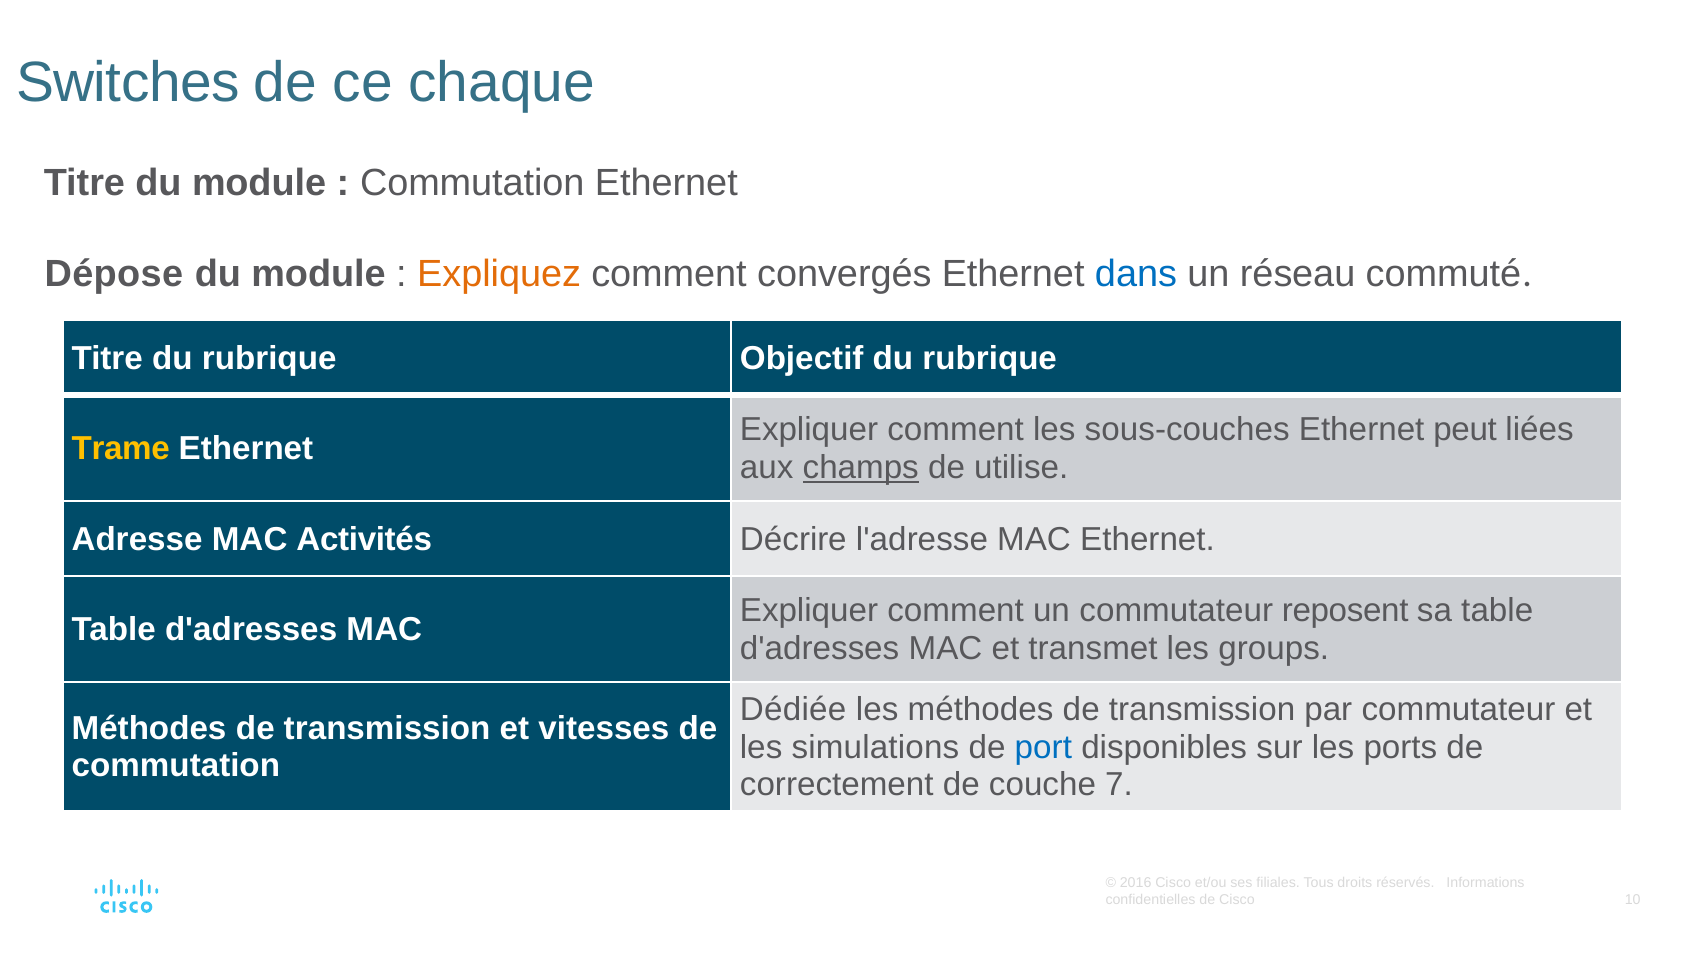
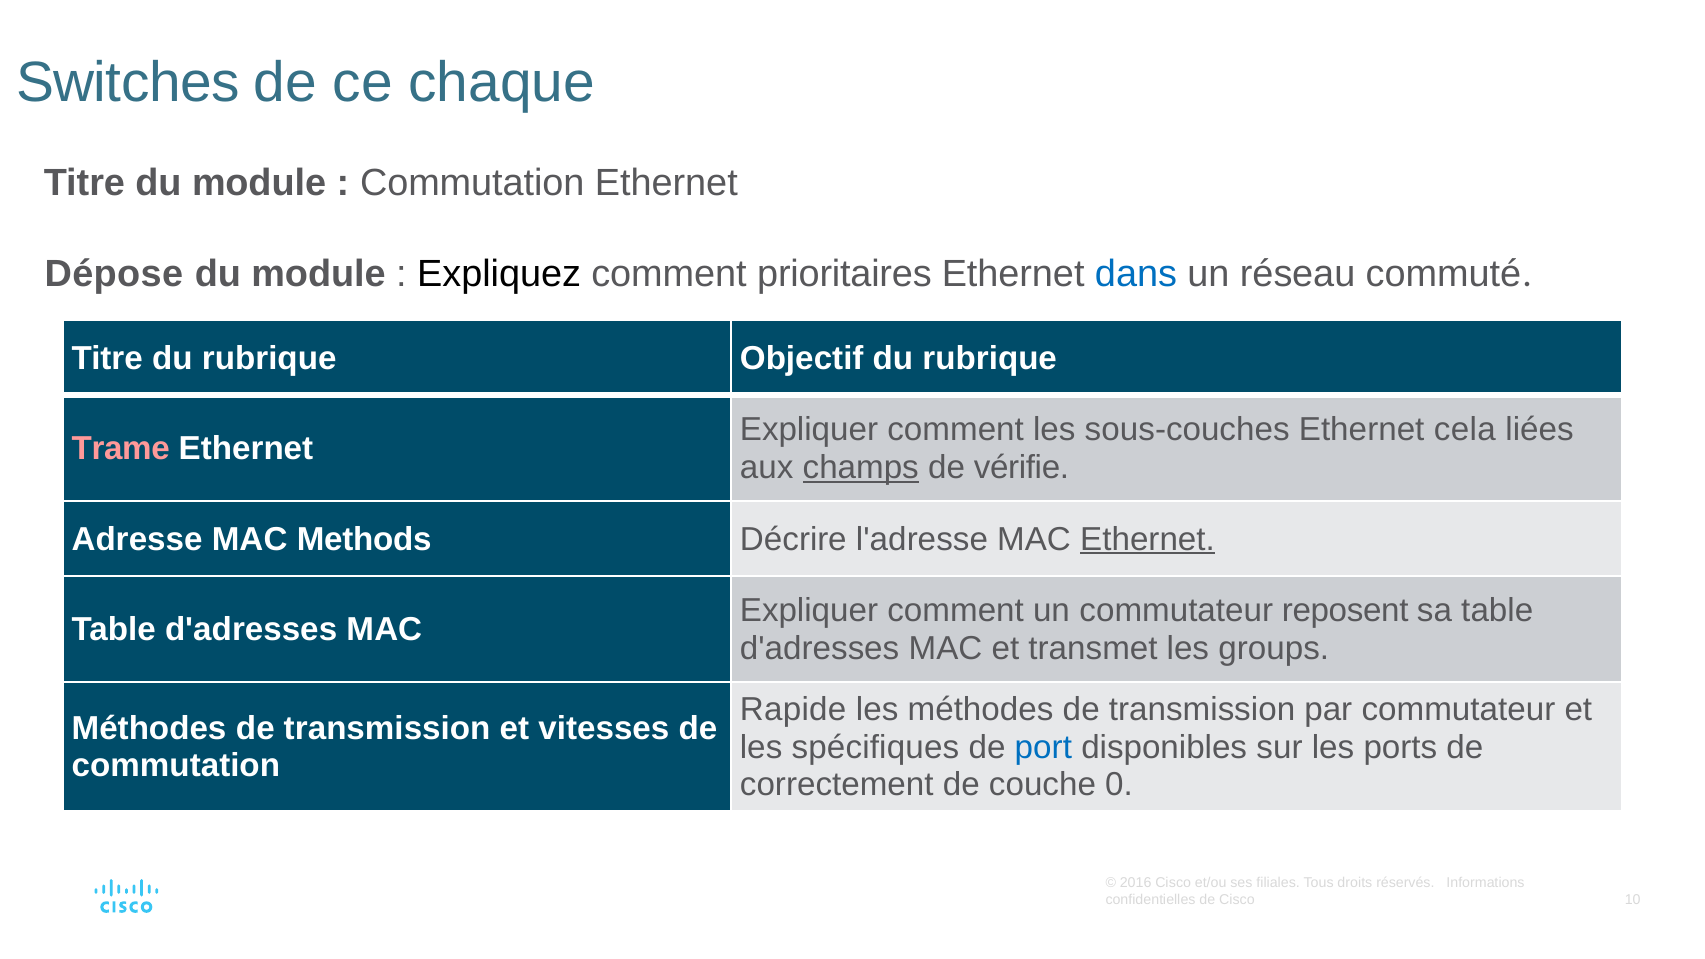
Expliquez colour: orange -> black
convergés: convergés -> prioritaires
peut: peut -> cela
Trame colour: yellow -> pink
utilise: utilise -> vérifie
Activités: Activités -> Methods
Ethernet at (1148, 539) underline: none -> present
Dédiée: Dédiée -> Rapide
simulations: simulations -> spécifiques
7: 7 -> 0
